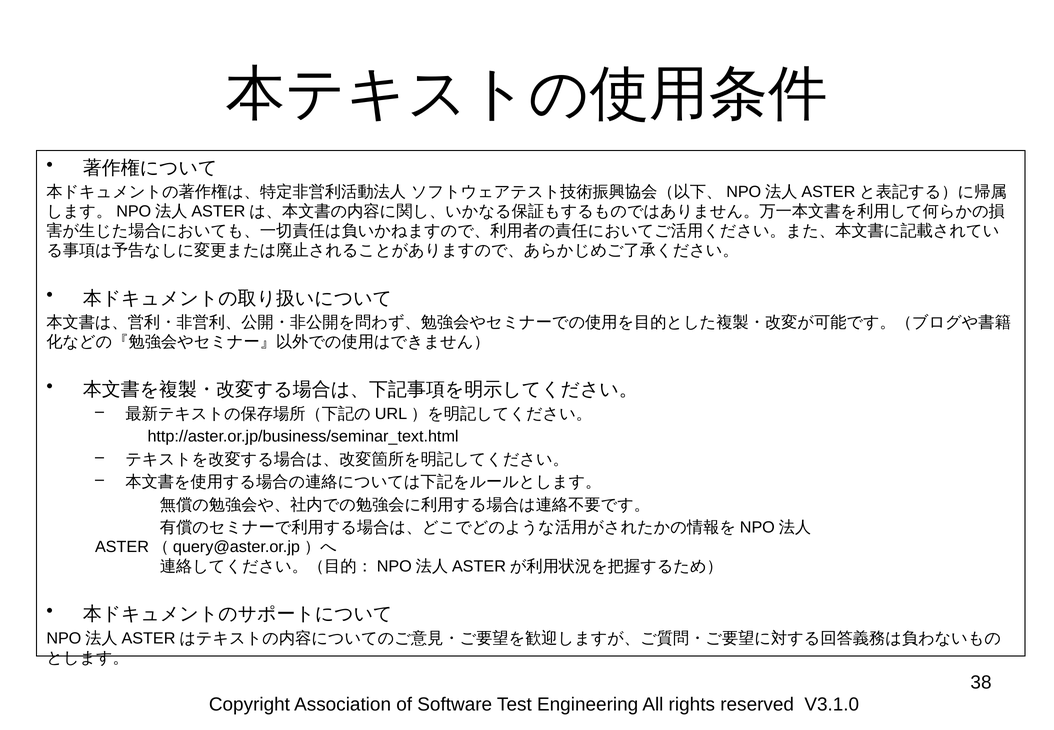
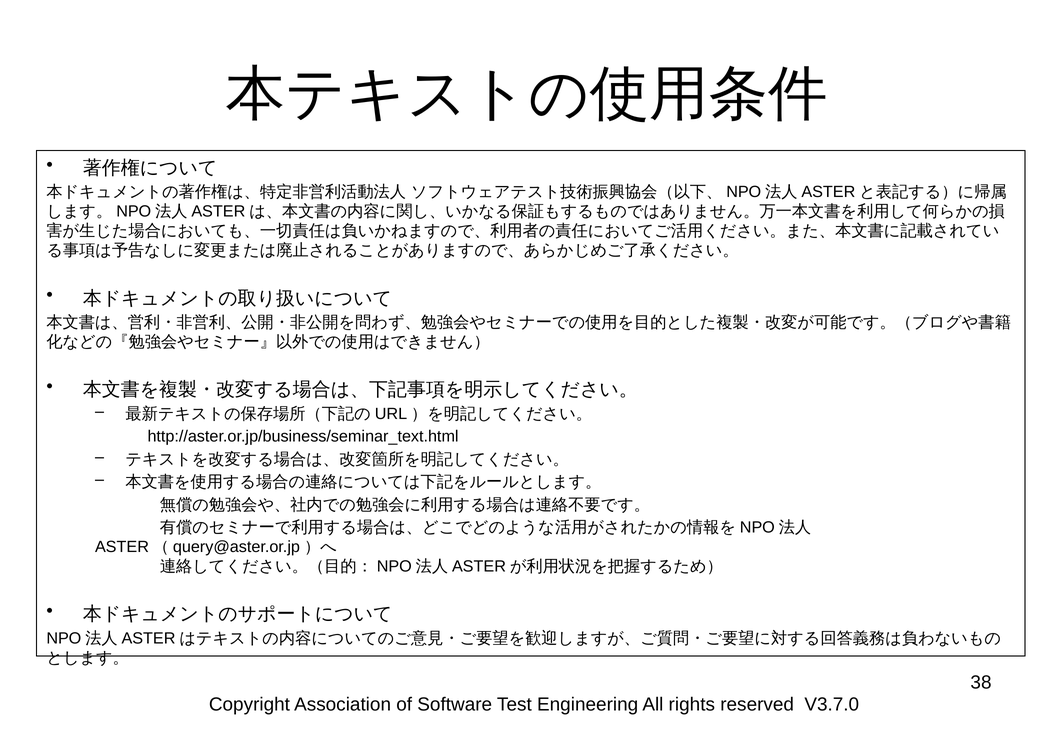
V3.1.0: V3.1.0 -> V3.7.0
